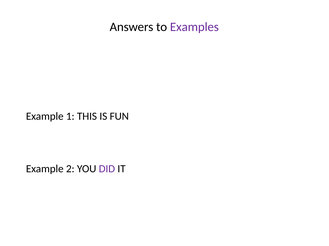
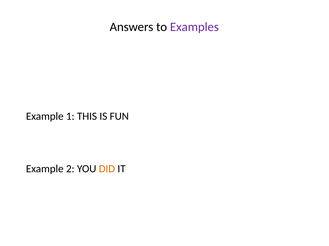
DID colour: purple -> orange
